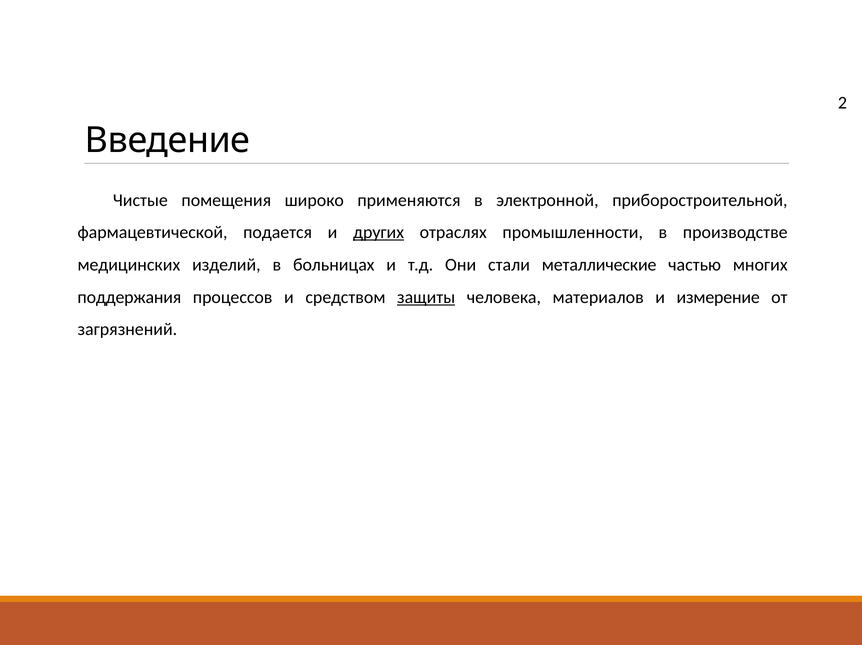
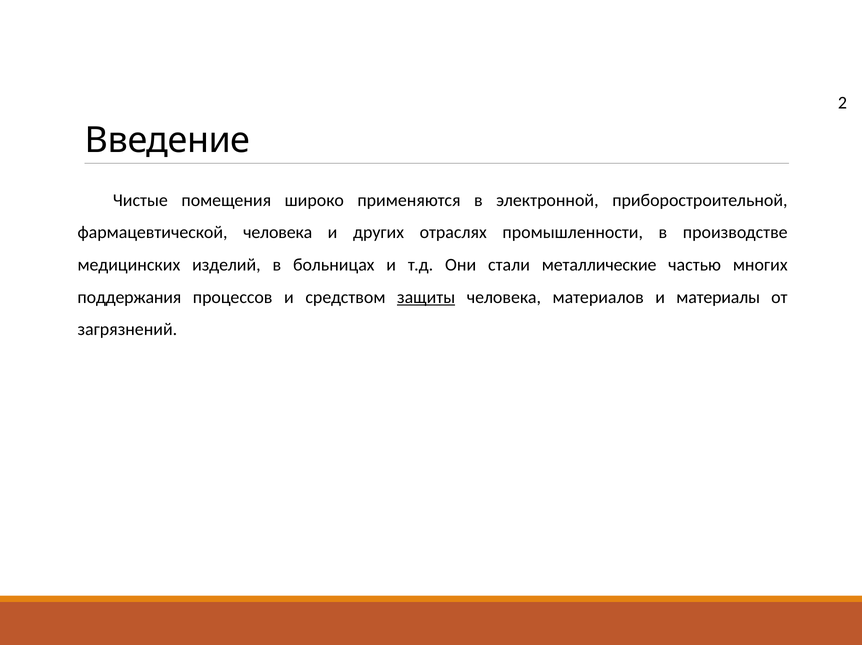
фармацевтической подается: подается -> человека
других underline: present -> none
измерение: измерение -> материалы
